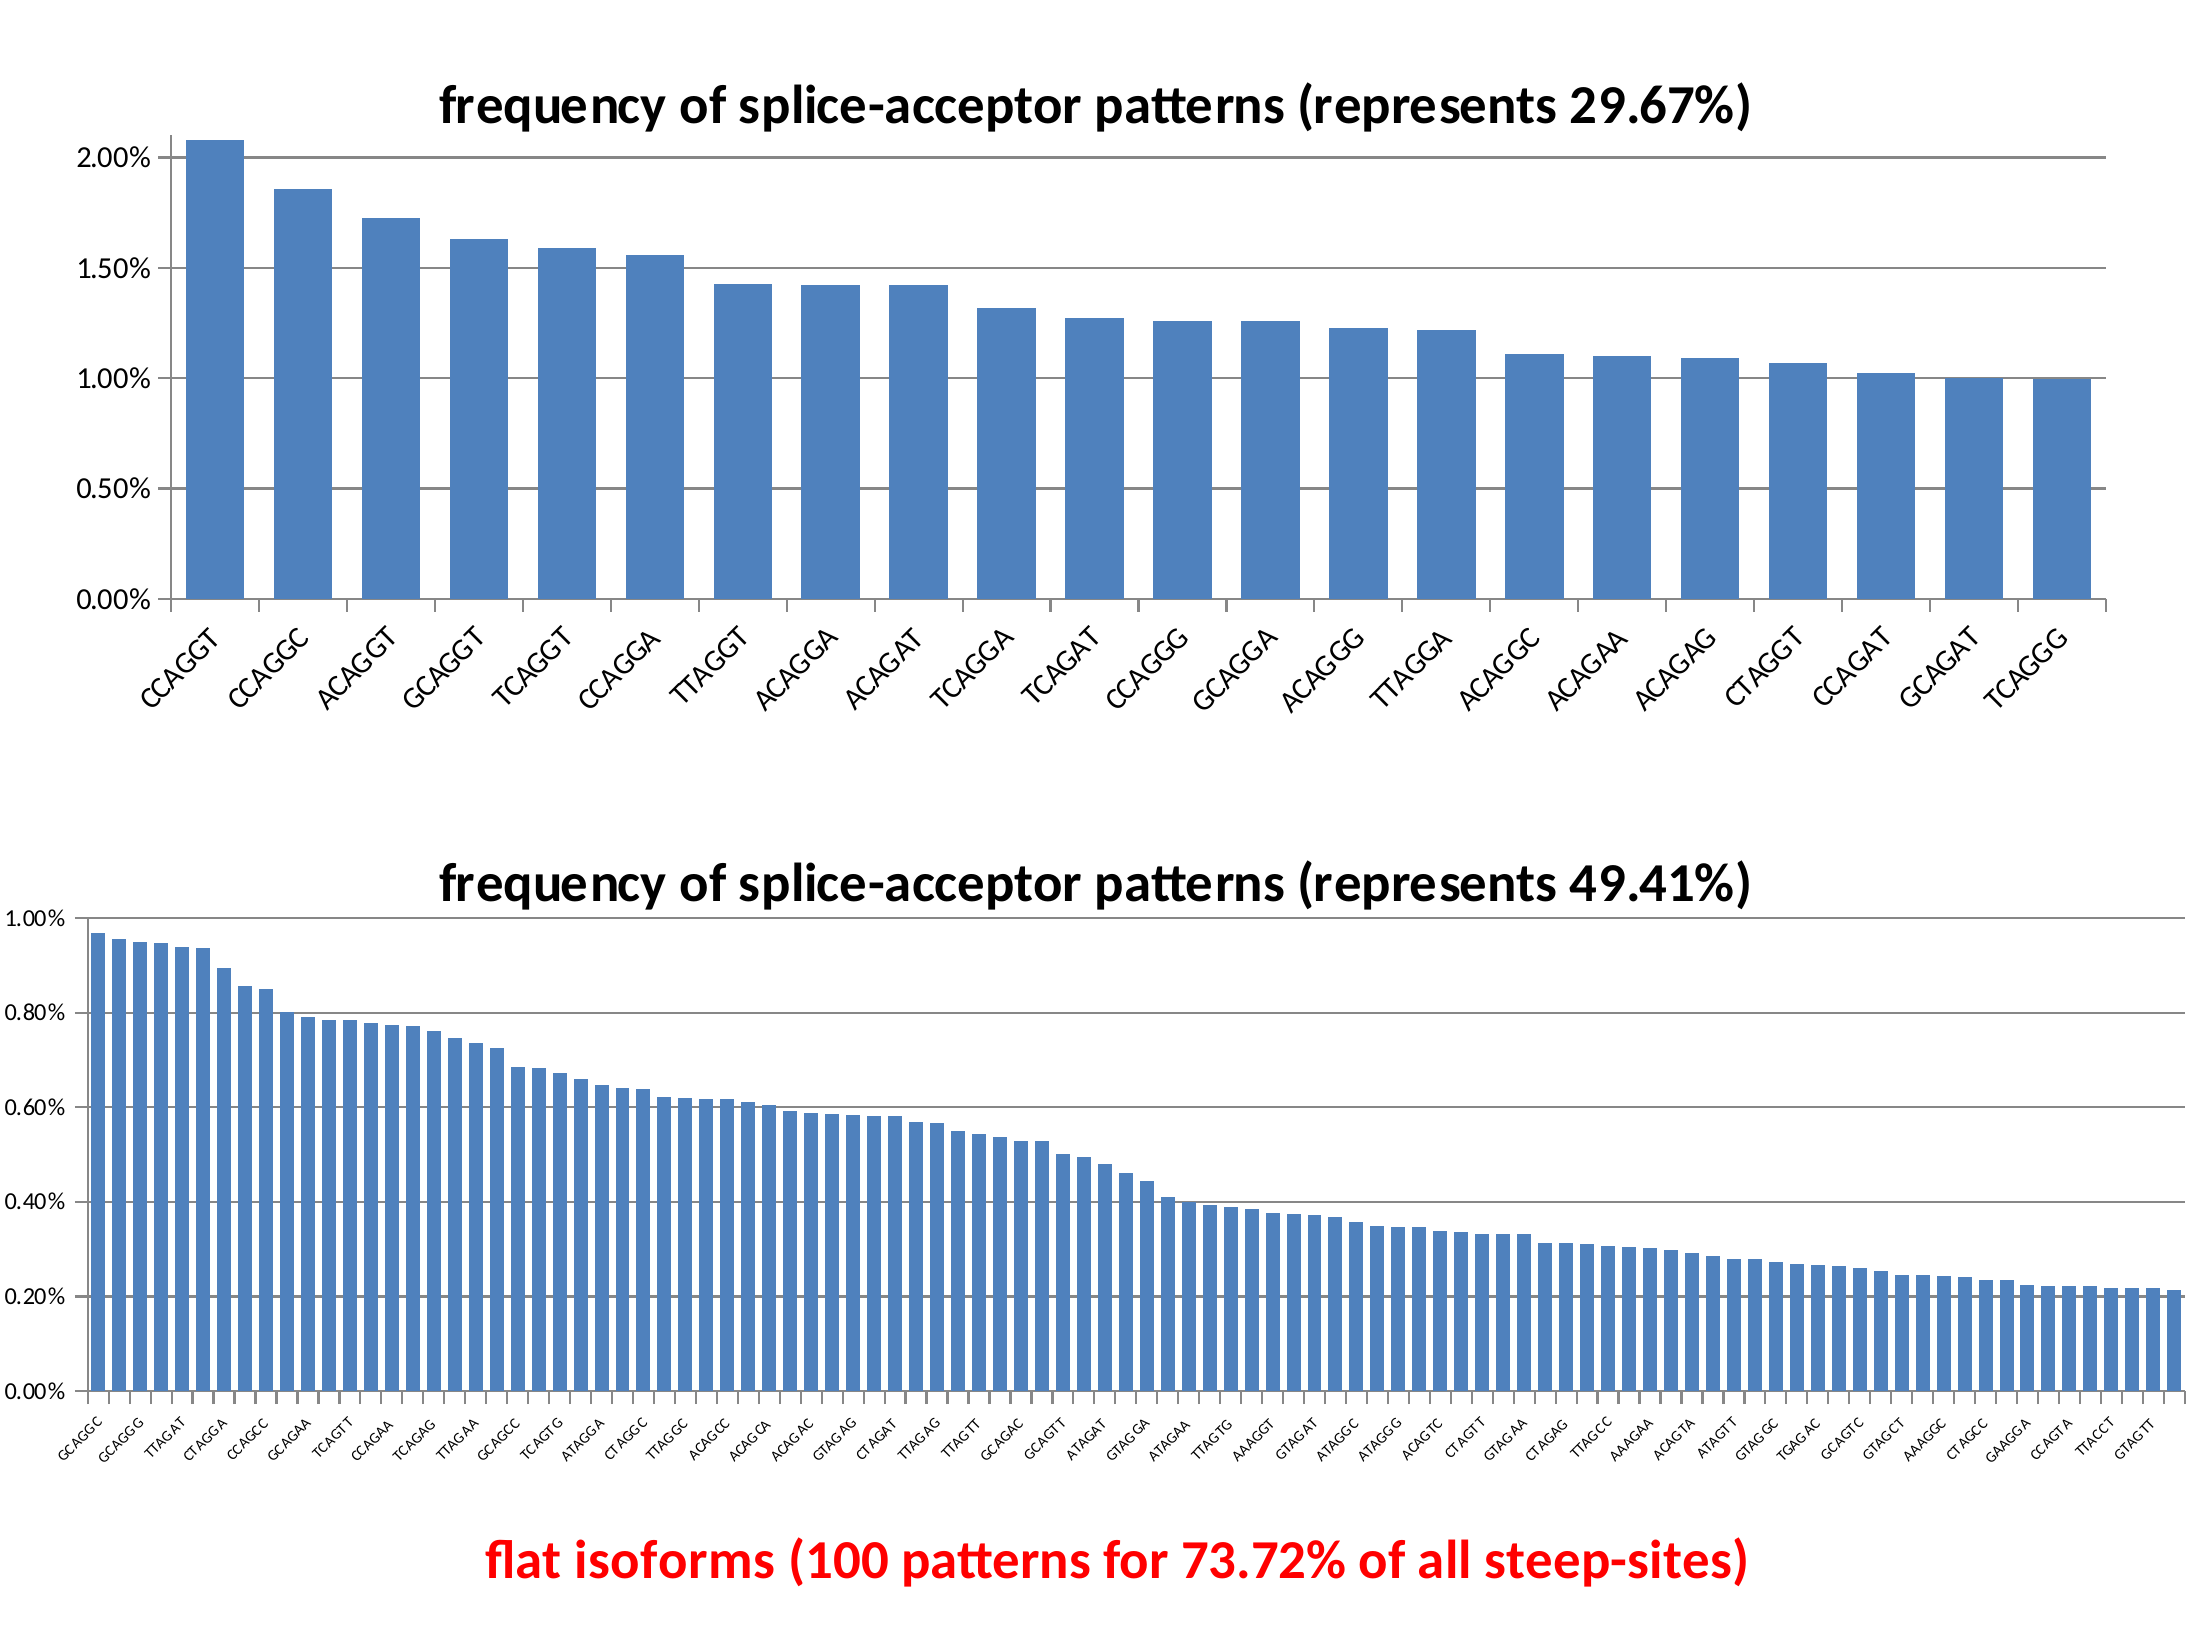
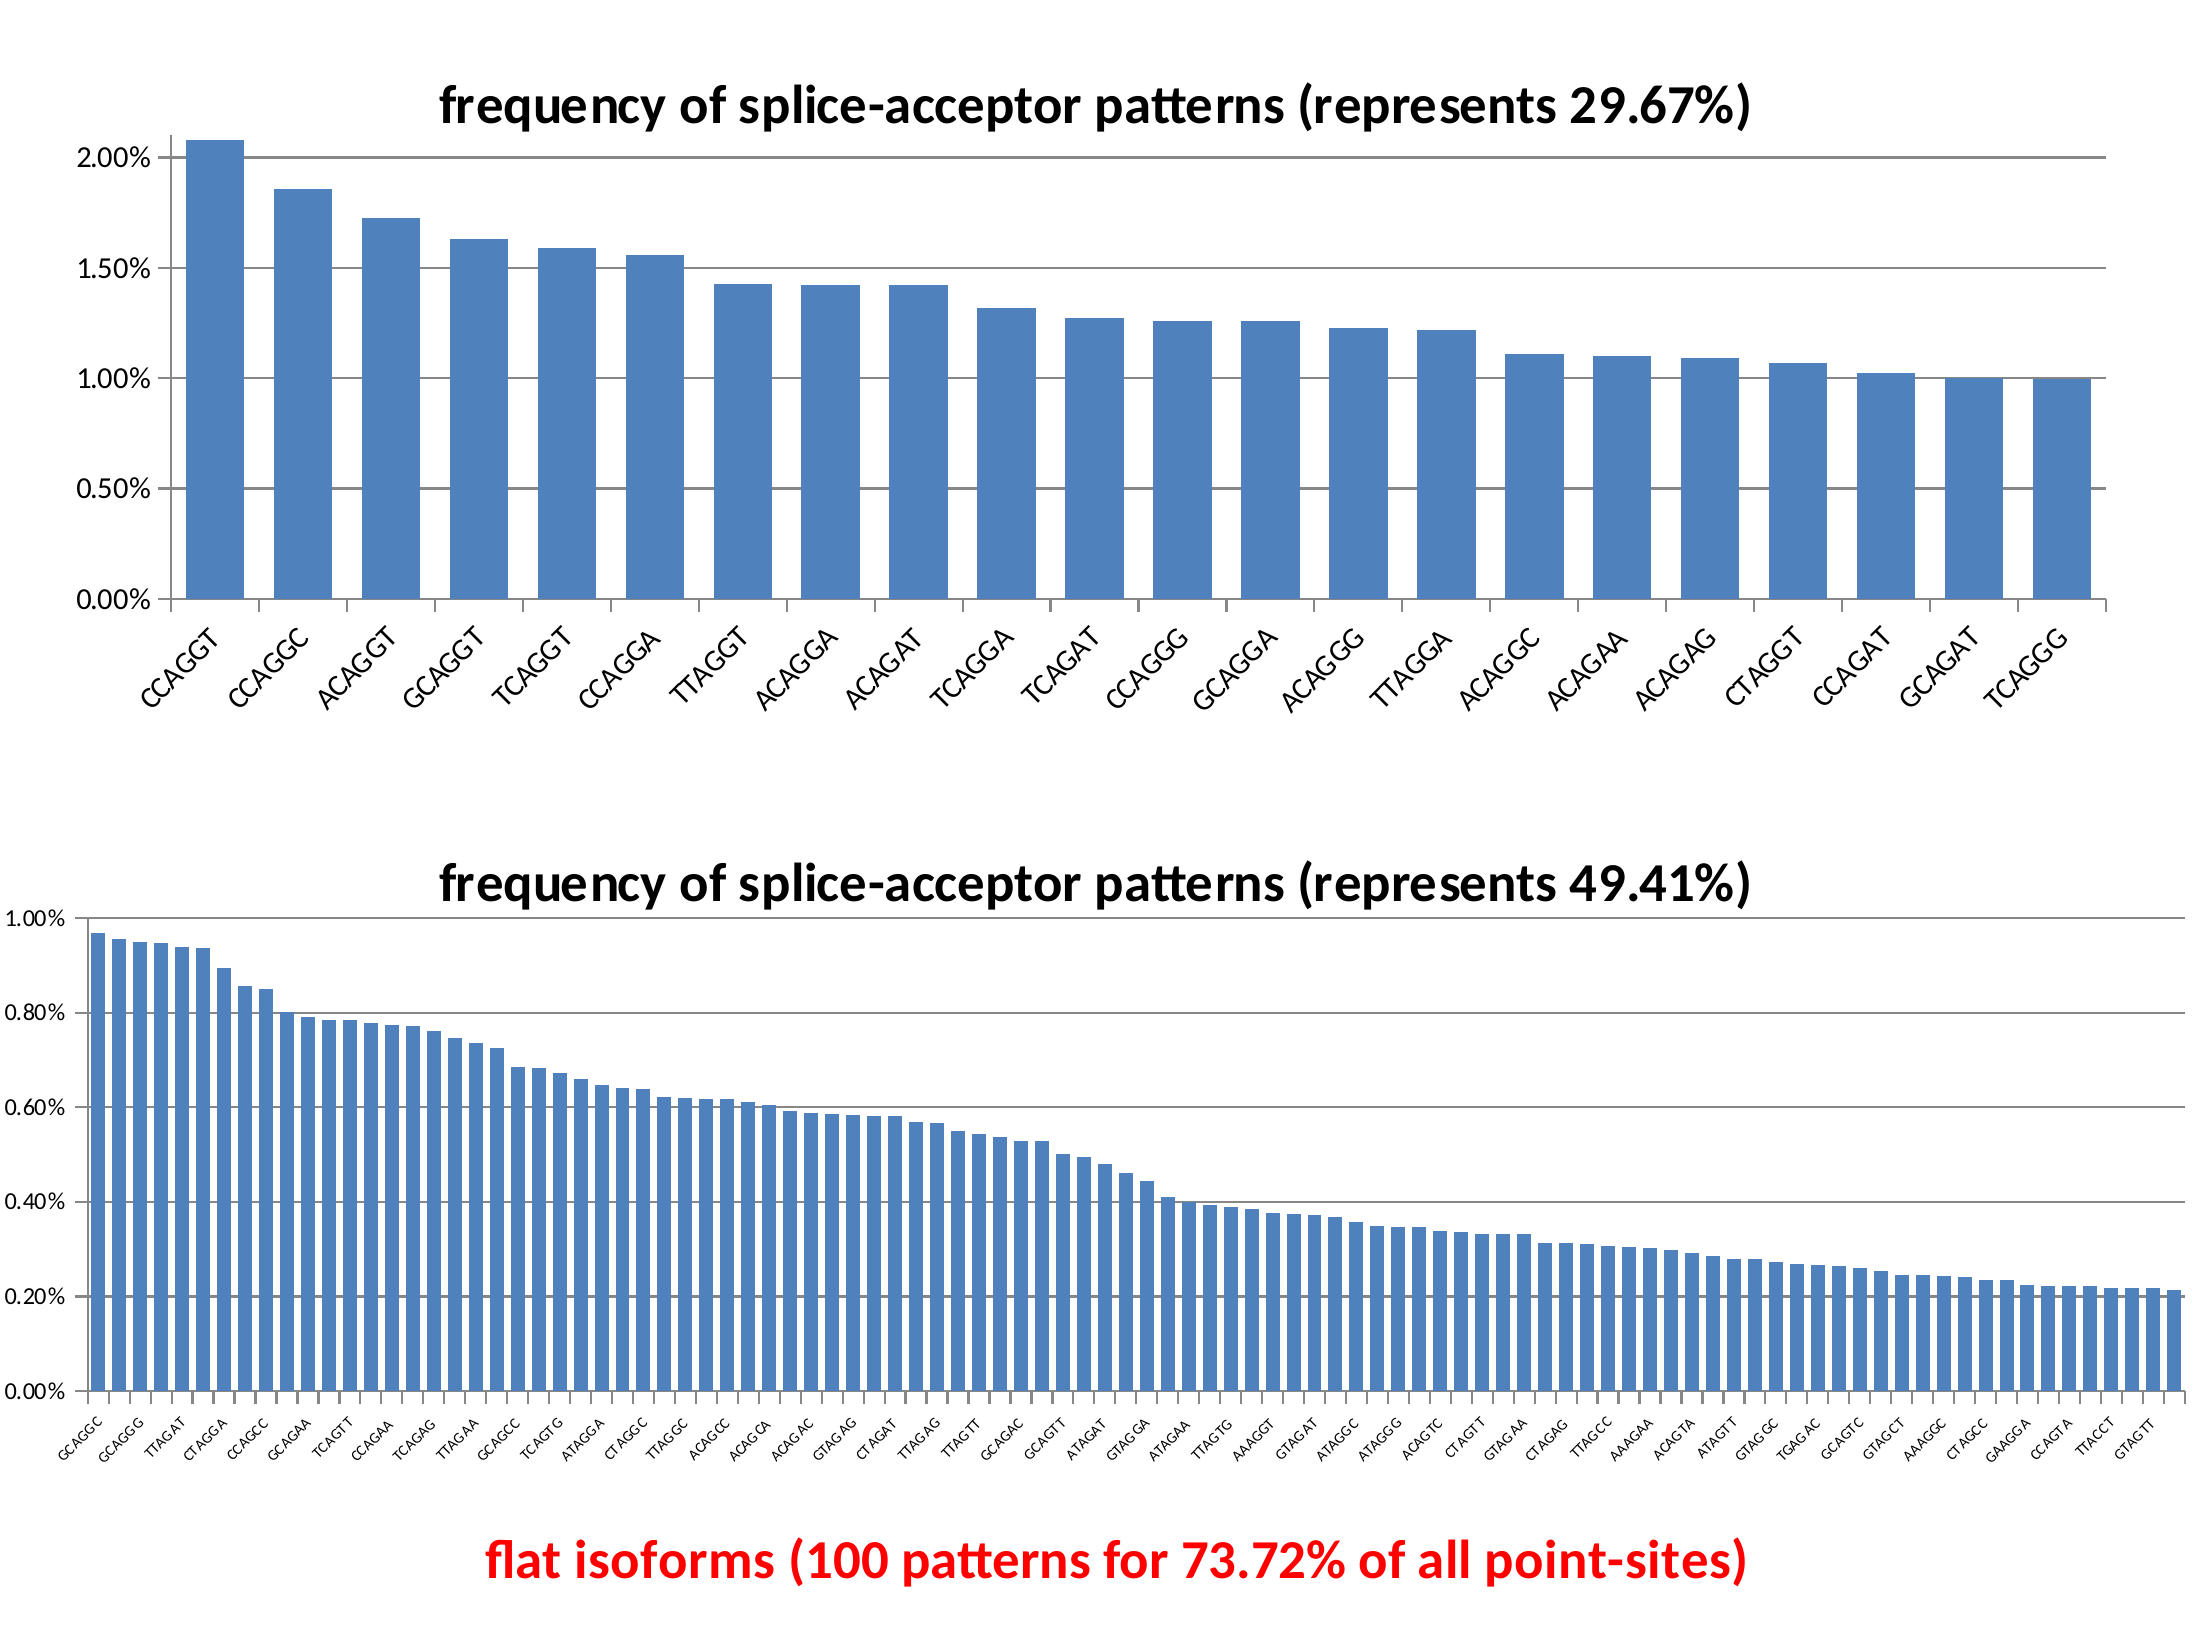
steep-sites: steep-sites -> point-sites
